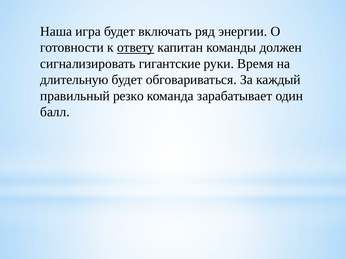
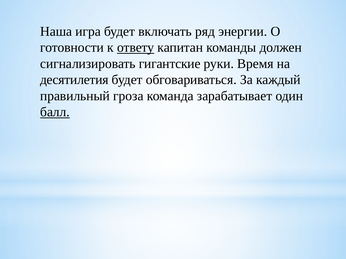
длительную: длительную -> десятилетия
резко: резко -> гроза
балл underline: none -> present
